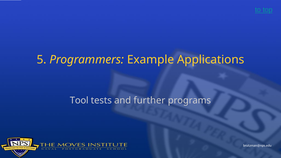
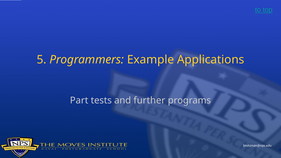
Tool: Tool -> Part
